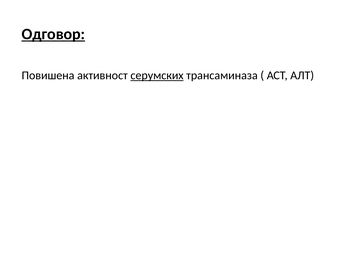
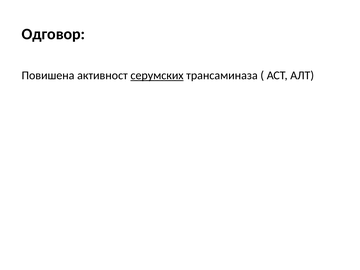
Одговор underline: present -> none
